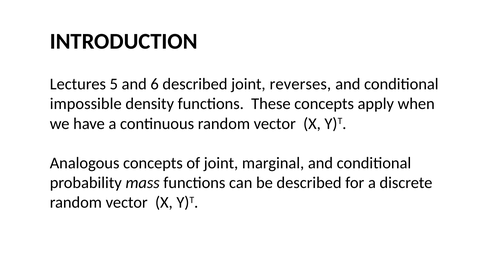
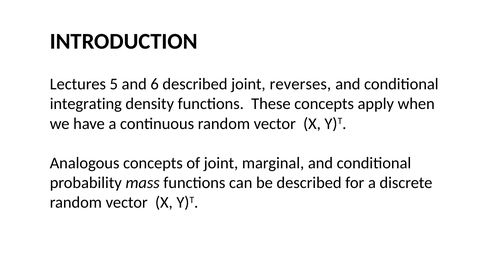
impossible: impossible -> integrating
